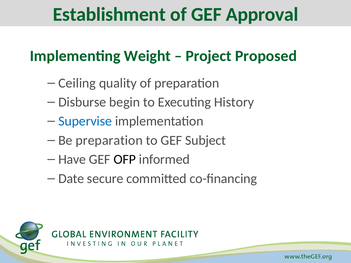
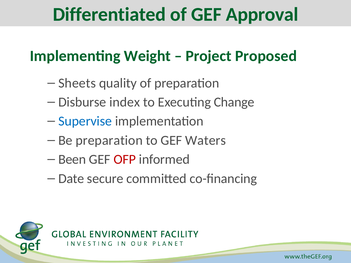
Establishment: Establishment -> Differentiated
Ceiling: Ceiling -> Sheets
begin: begin -> index
History: History -> Change
Subject: Subject -> Waters
Have: Have -> Been
OFP colour: black -> red
